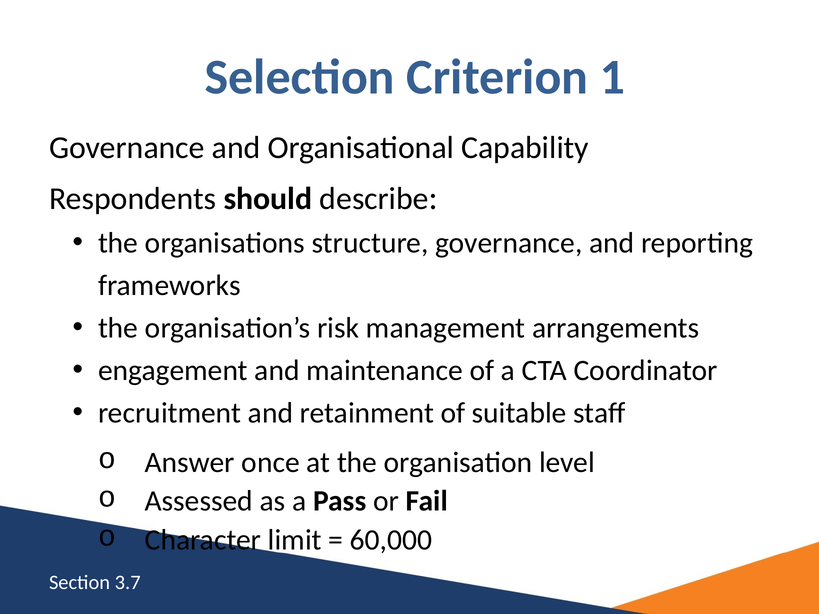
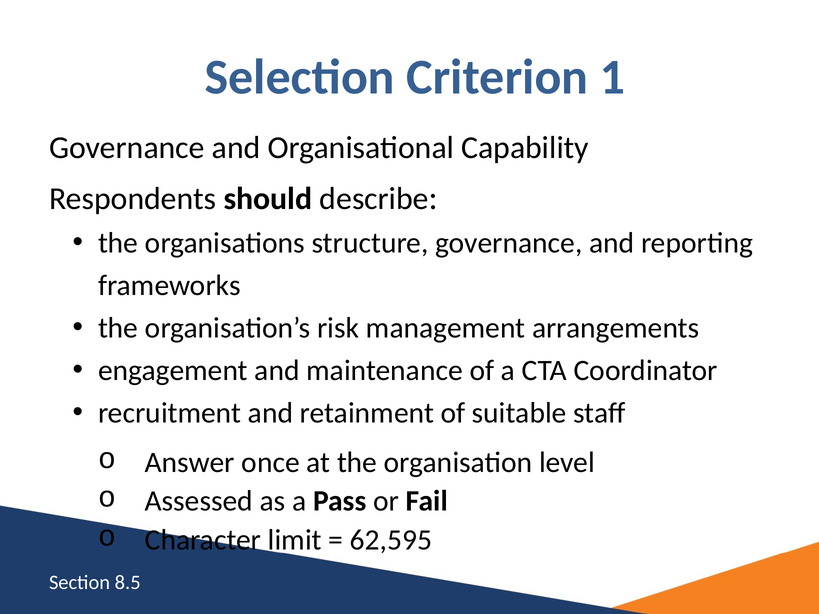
60,000: 60,000 -> 62,595
3.7: 3.7 -> 8.5
